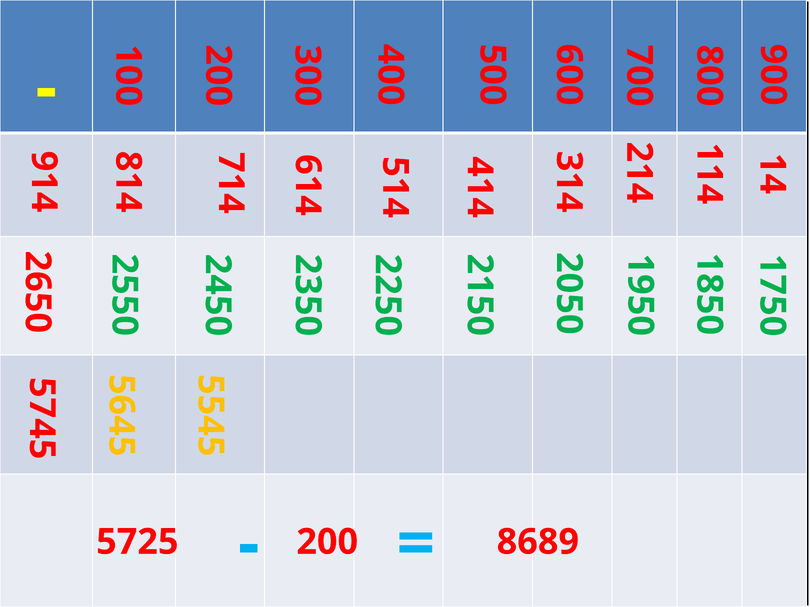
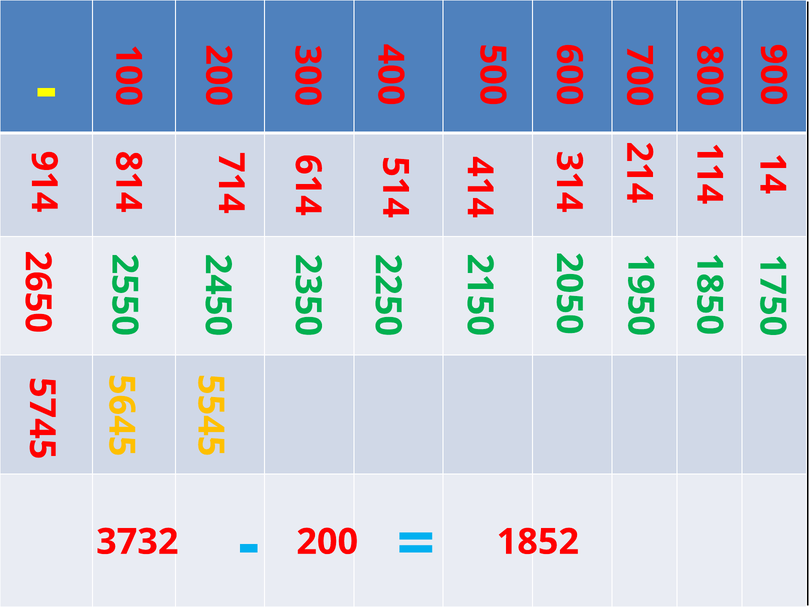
5725: 5725 -> 3732
8689: 8689 -> 1852
